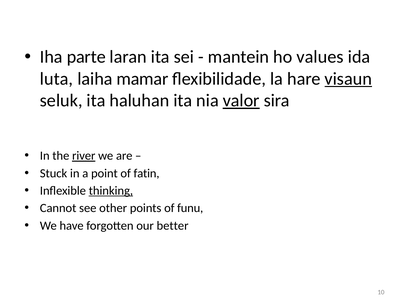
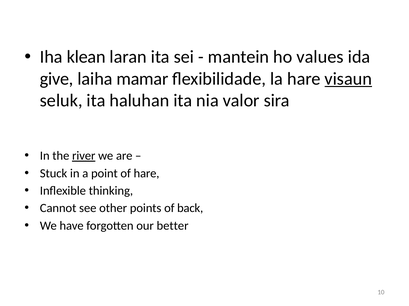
parte: parte -> klean
luta: luta -> give
valor underline: present -> none
of fatin: fatin -> hare
thinking underline: present -> none
funu: funu -> back
